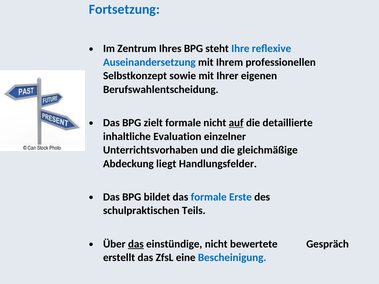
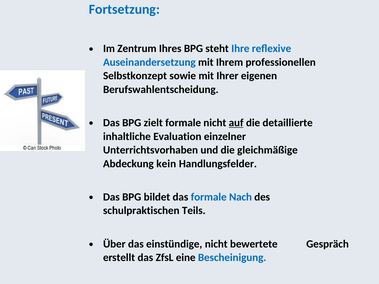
liegt: liegt -> kein
Erste: Erste -> Nach
das at (136, 244) underline: present -> none
